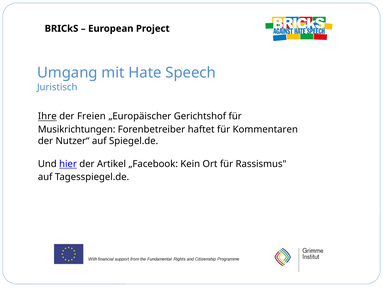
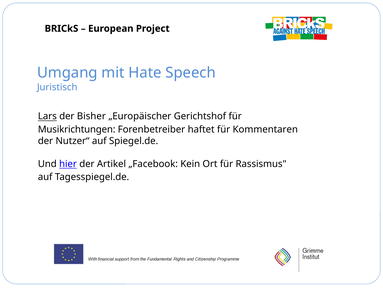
Ihre: Ihre -> Lars
Freien: Freien -> Bisher
